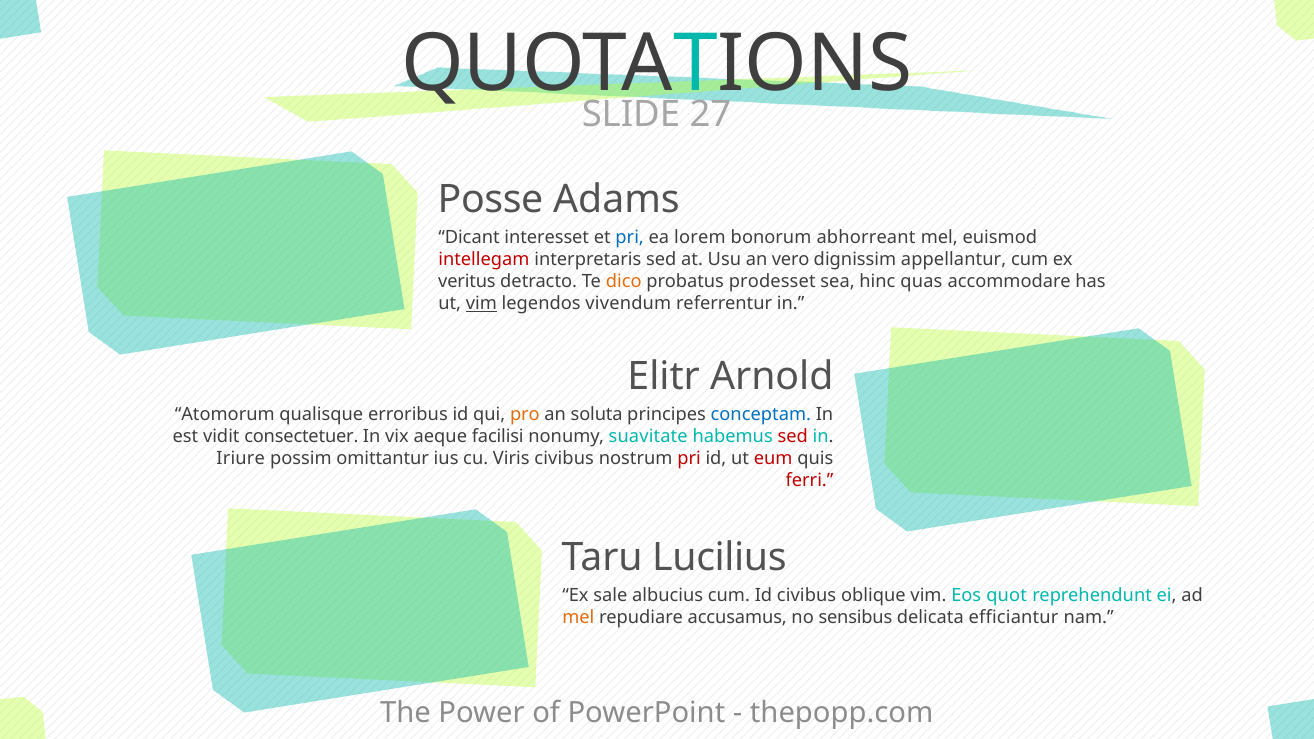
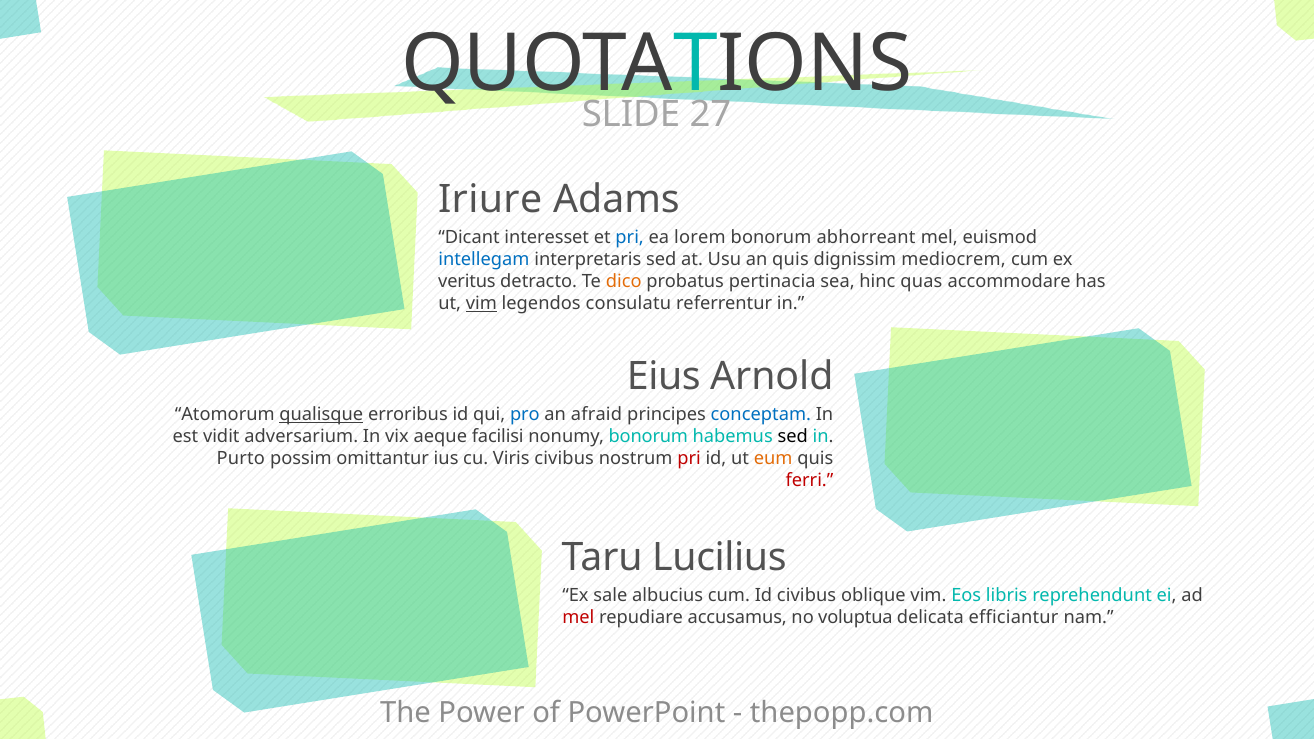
Posse: Posse -> Iriure
intellegam colour: red -> blue
an vero: vero -> quis
appellantur: appellantur -> mediocrem
prodesset: prodesset -> pertinacia
vivendum: vivendum -> consulatu
Elitr: Elitr -> Eius
qualisque underline: none -> present
pro colour: orange -> blue
soluta: soluta -> afraid
consectetuer: consectetuer -> adversarium
nonumy suavitate: suavitate -> bonorum
sed at (793, 436) colour: red -> black
Iriure: Iriure -> Purto
eum colour: red -> orange
quot: quot -> libris
mel at (578, 618) colour: orange -> red
sensibus: sensibus -> voluptua
